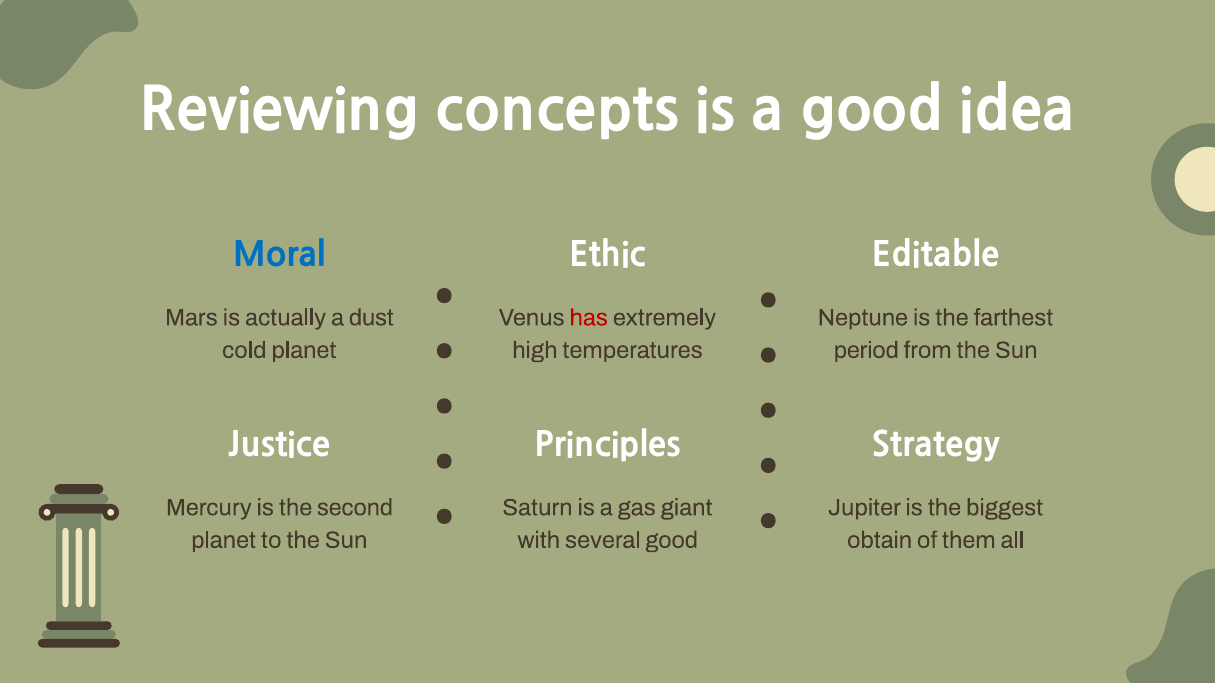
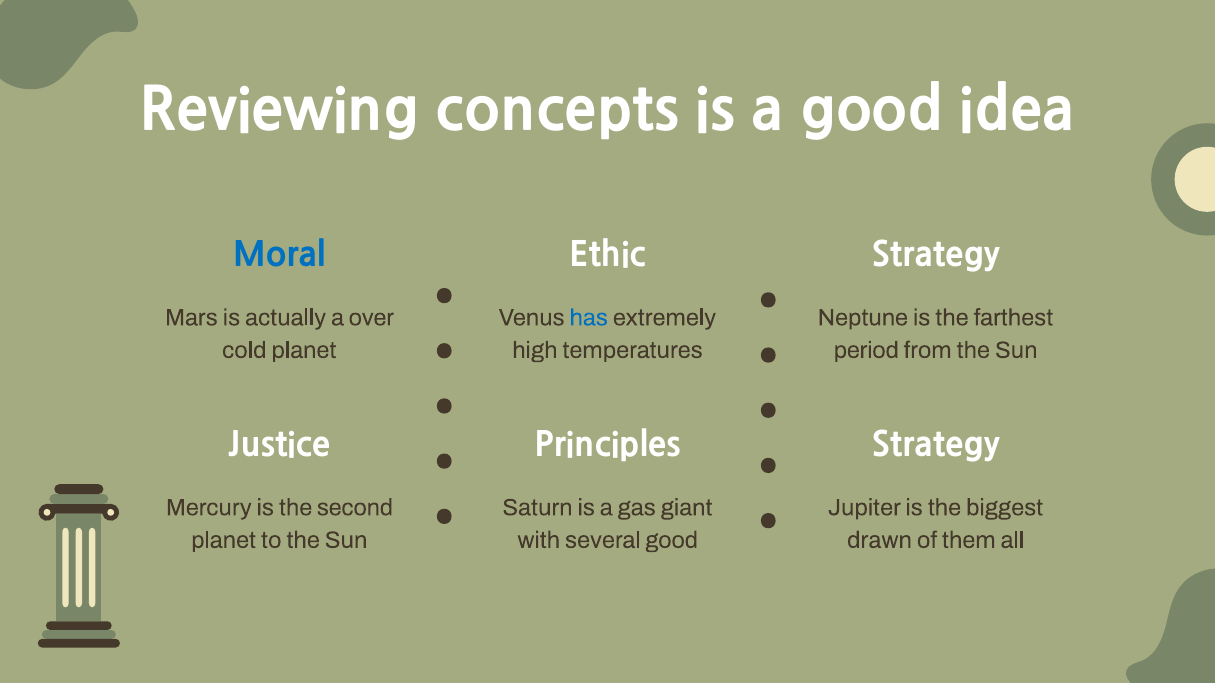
Editable at (936, 255): Editable -> Strategy
dust: dust -> over
has colour: red -> blue
obtain: obtain -> drawn
